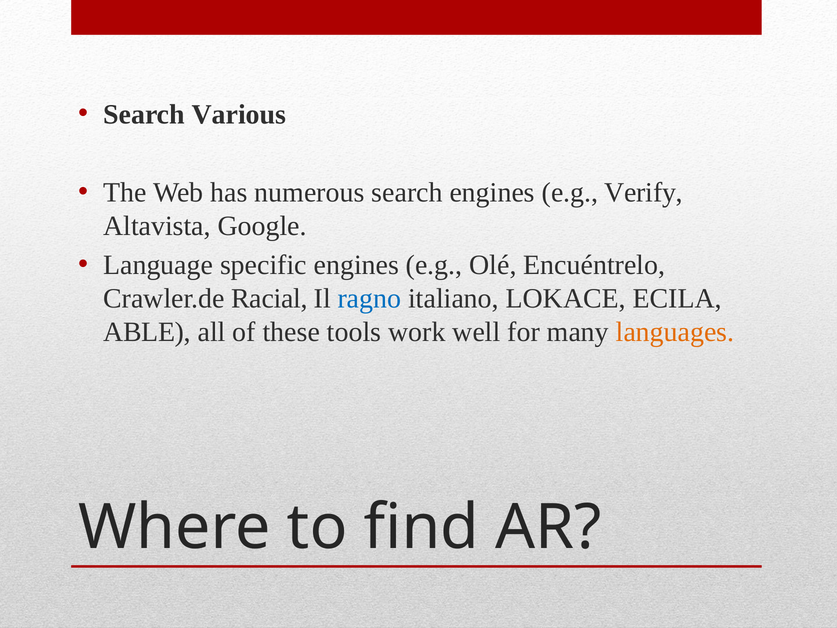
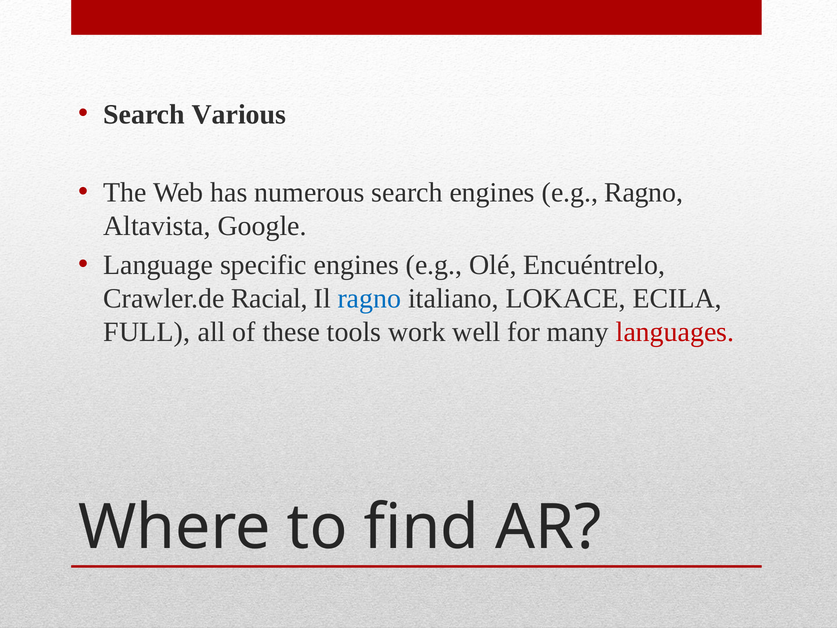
e.g Verify: Verify -> Ragno
ABLE: ABLE -> FULL
languages colour: orange -> red
